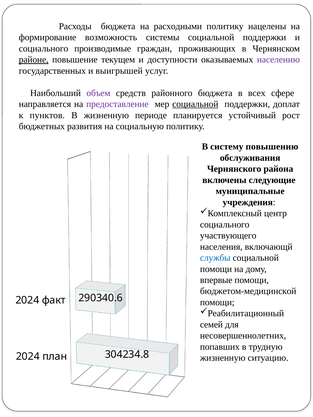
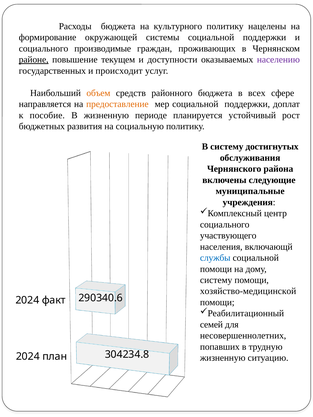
расходными: расходными -> культурного
возможность: возможность -> окружающей
выигрышей: выигрышей -> происходит
объем colour: purple -> orange
предоставление colour: purple -> orange
социальной at (195, 104) underline: present -> none
пунктов: пунктов -> пособие
повышению: повышению -> достигнутых
впервые at (216, 280): впервые -> систему
бюджетом-медицинской: бюджетом-медицинской -> хозяйство-медицинской
